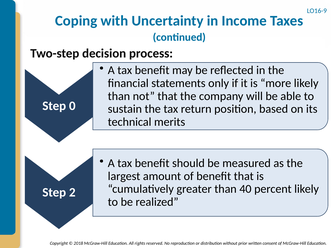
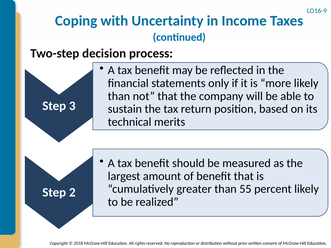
0: 0 -> 3
40: 40 -> 55
